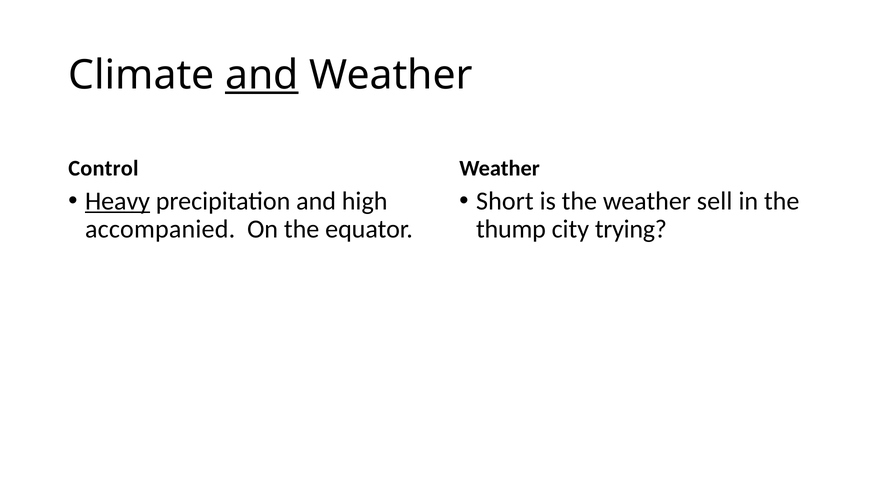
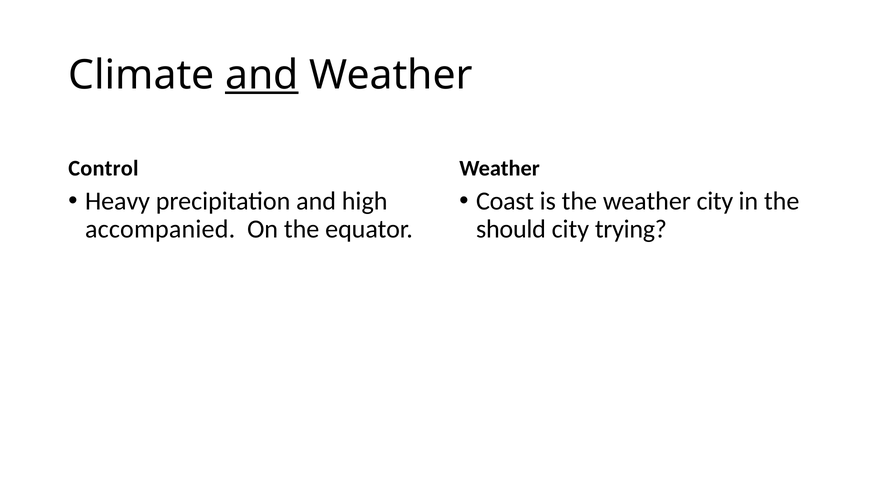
Heavy underline: present -> none
Short: Short -> Coast
weather sell: sell -> city
thump: thump -> should
